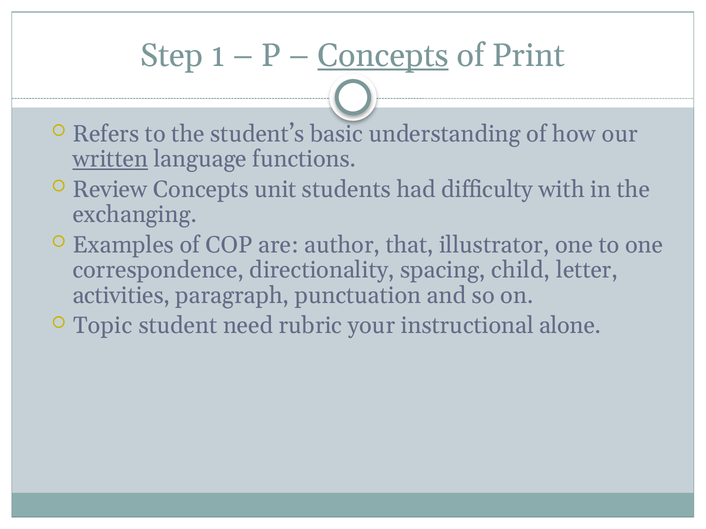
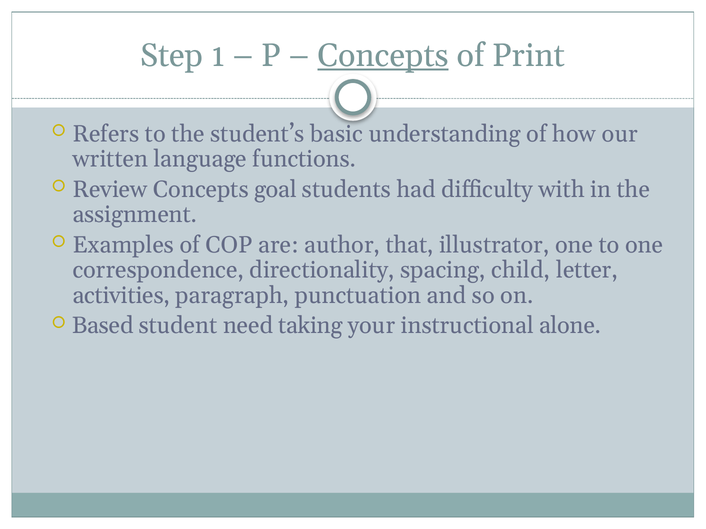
written underline: present -> none
unit: unit -> goal
exchanging: exchanging -> assignment
Topic: Topic -> Based
rubric: rubric -> taking
